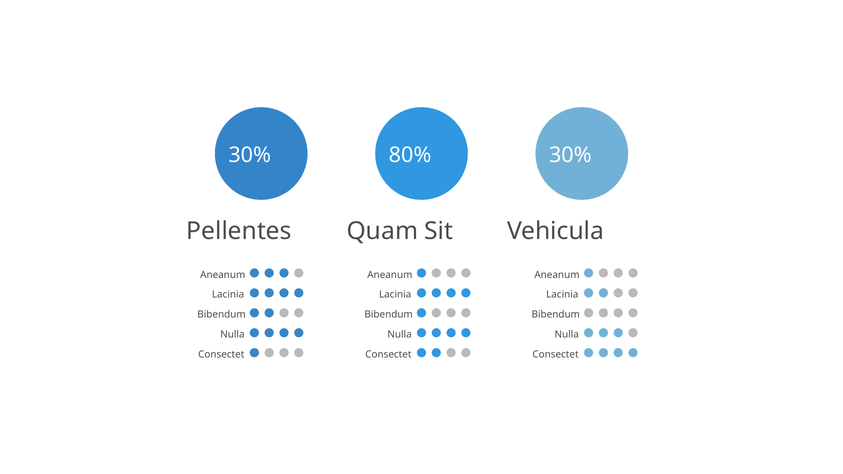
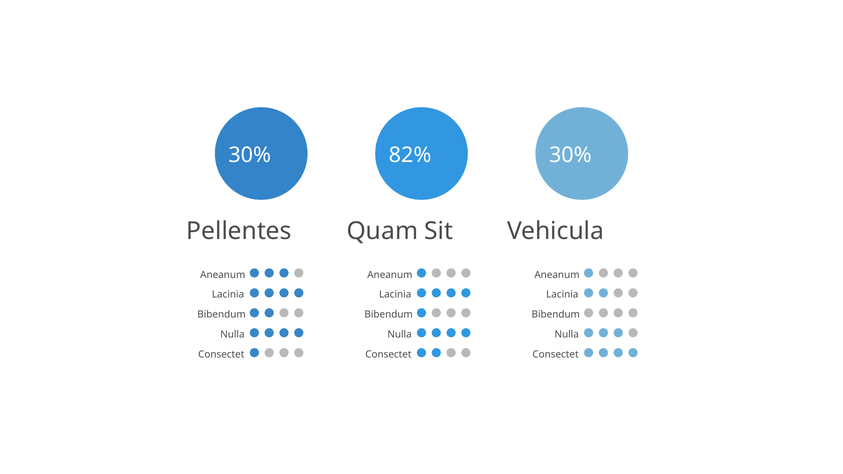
80%: 80% -> 82%
